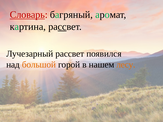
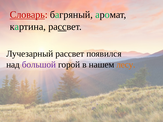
большой colour: orange -> purple
